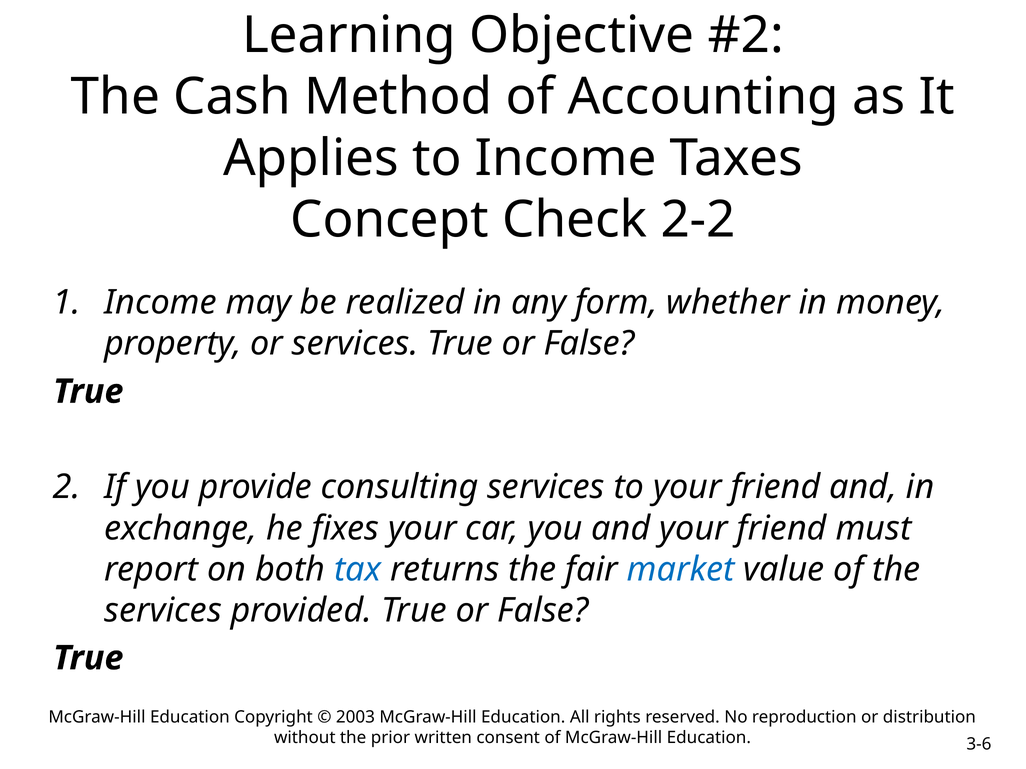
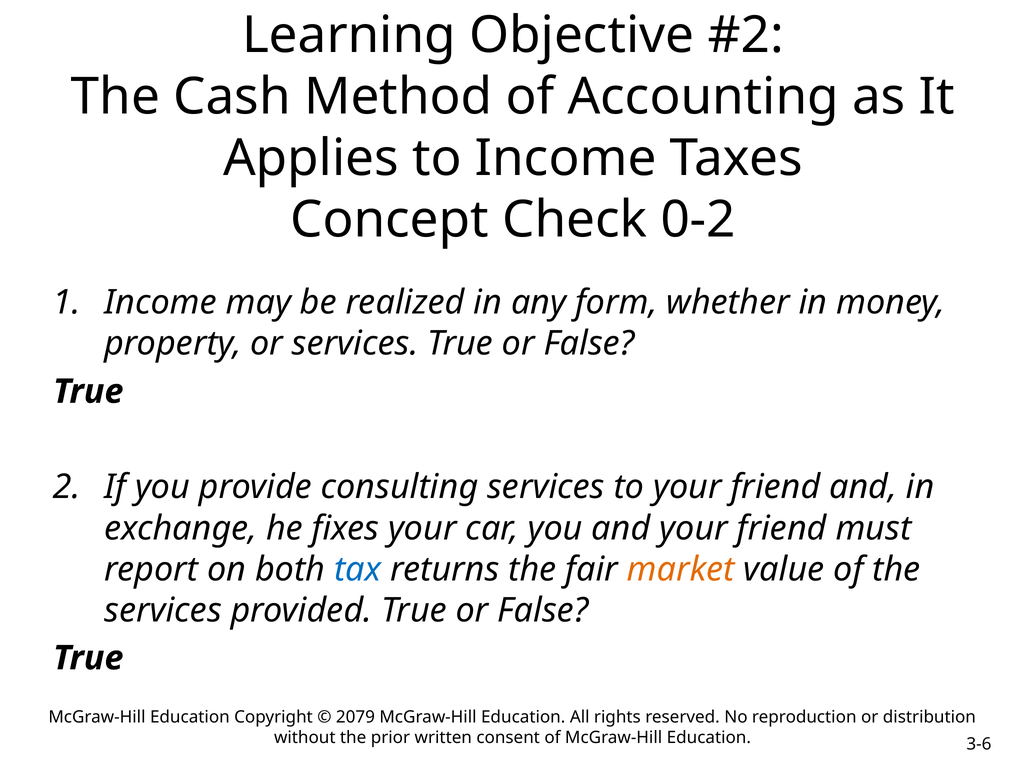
2-2: 2-2 -> 0-2
market colour: blue -> orange
2003: 2003 -> 2079
